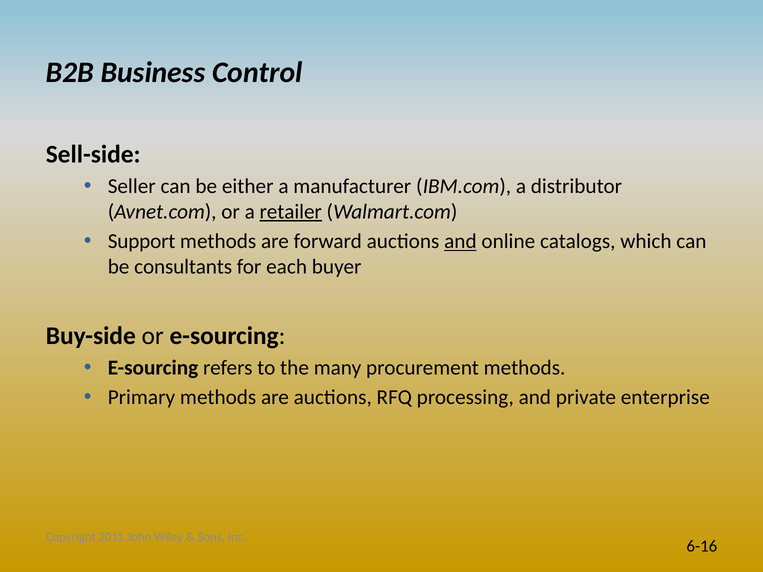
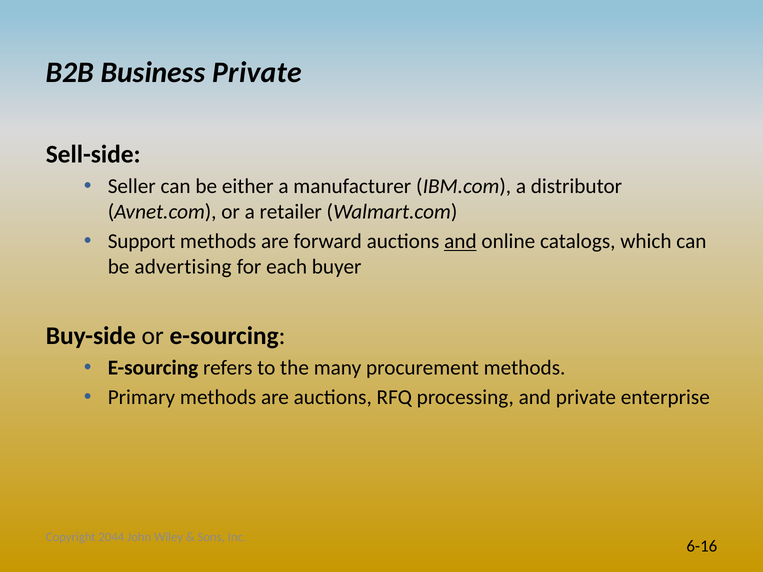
Business Control: Control -> Private
retailer underline: present -> none
consultants: consultants -> advertising
2011: 2011 -> 2044
